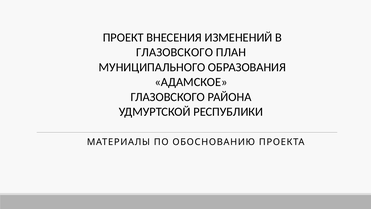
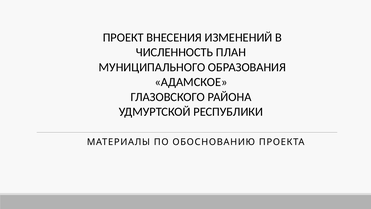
ГЛАЗОВСКОГО at (174, 52): ГЛАЗОВСКОГО -> ЧИСЛЕННОСТЬ
